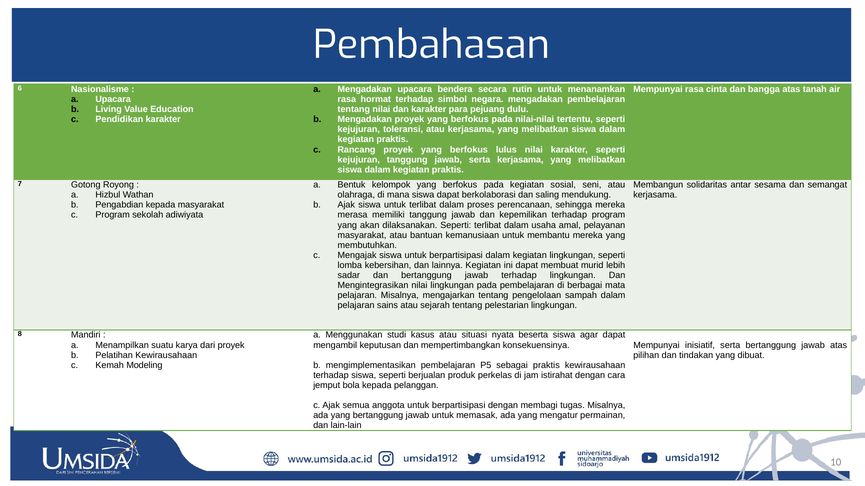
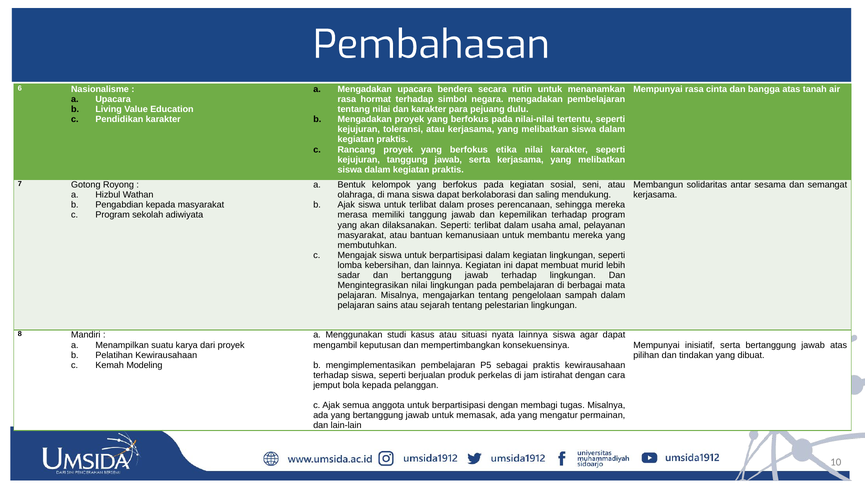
lulus: lulus -> etika
nyata beserta: beserta -> lainnya
